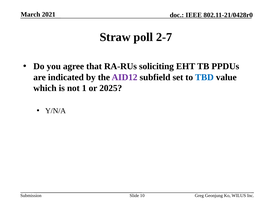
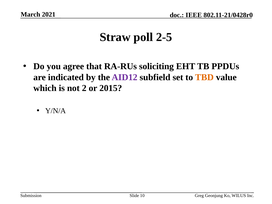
2-7: 2-7 -> 2-5
TBD colour: blue -> orange
1: 1 -> 2
2025: 2025 -> 2015
